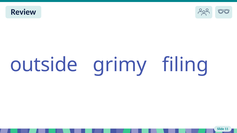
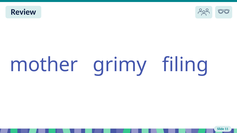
outside: outside -> mother
